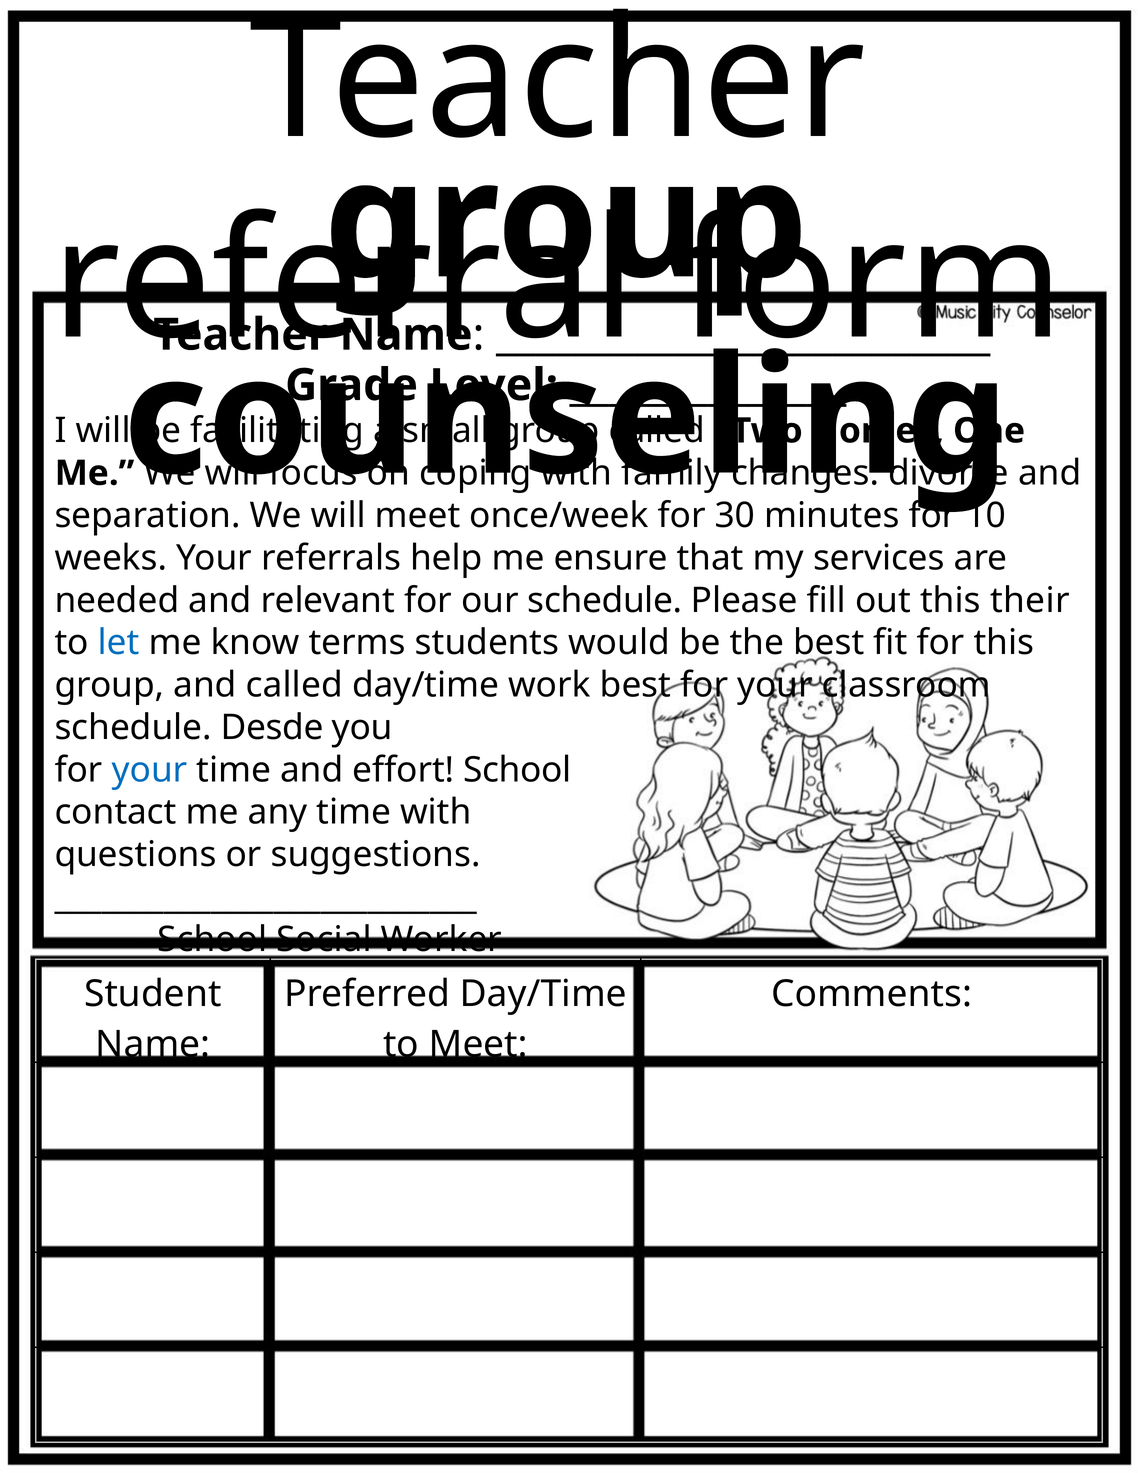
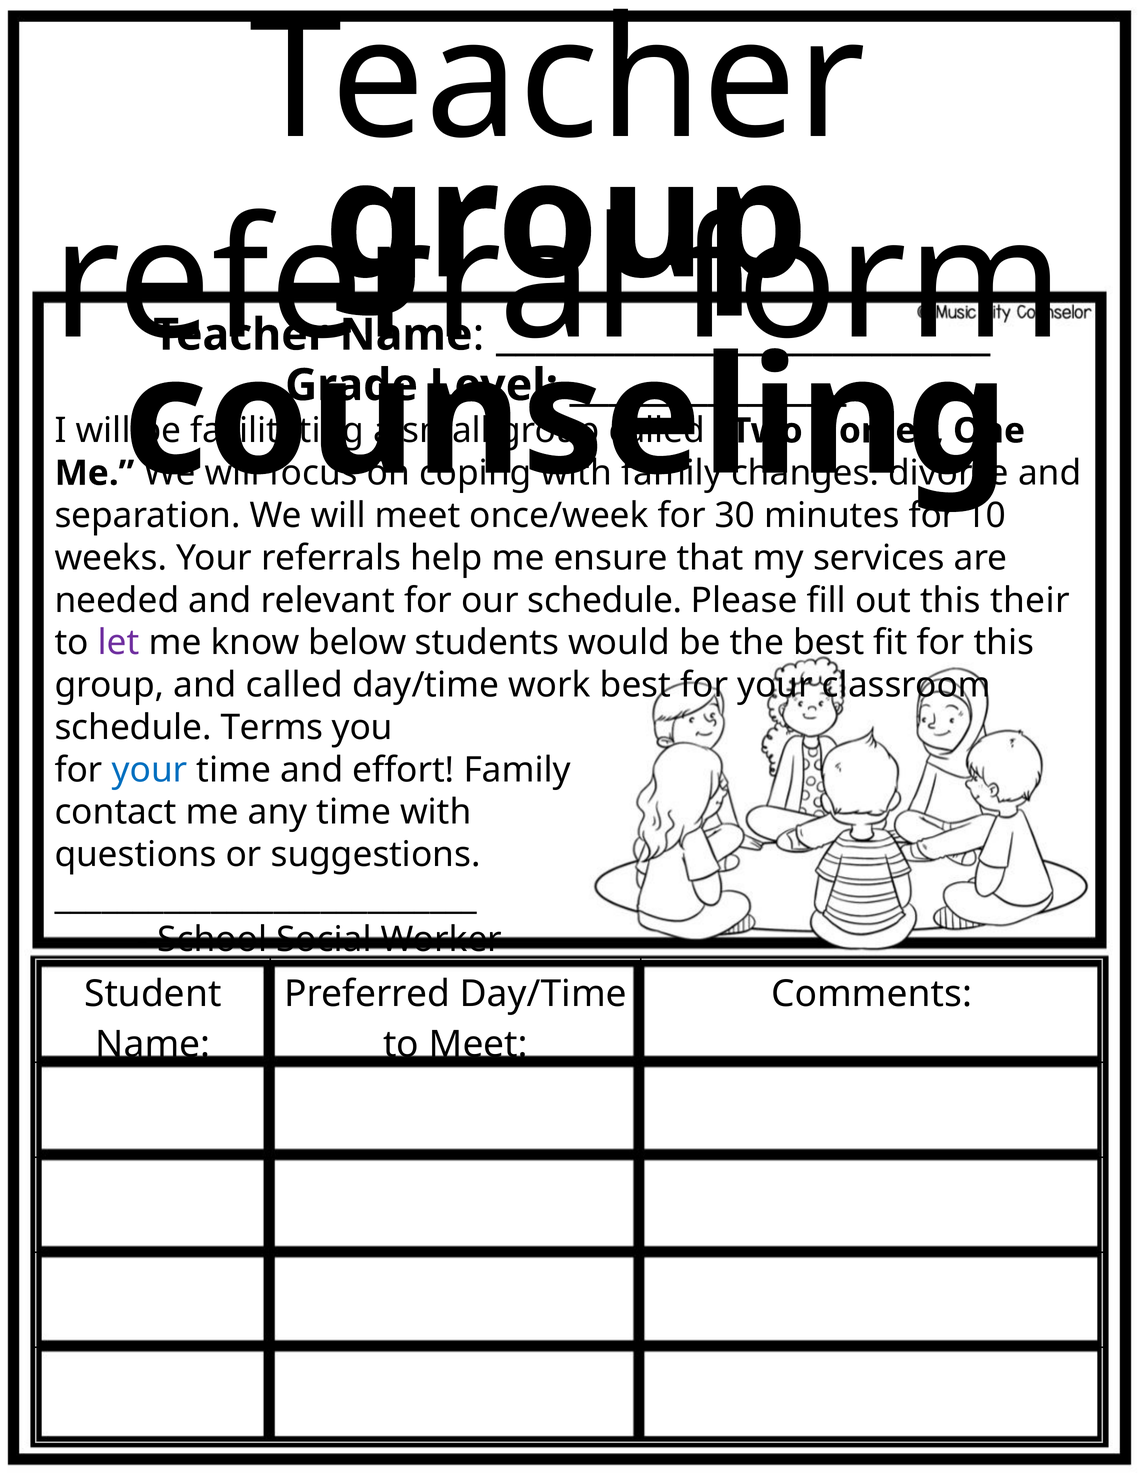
let colour: blue -> purple
terms: terms -> below
Desde: Desde -> Terms
effort School: School -> Family
